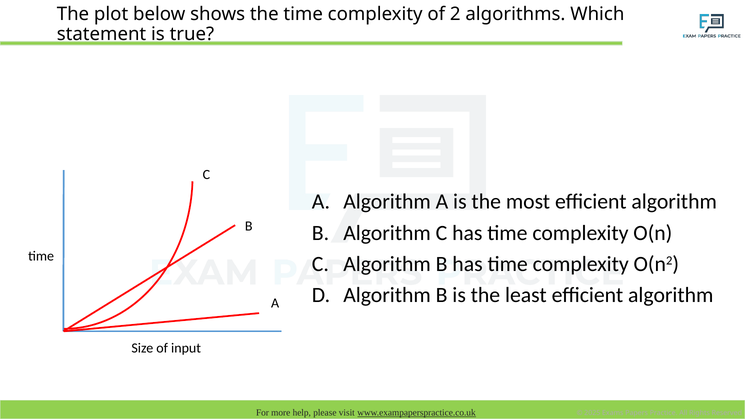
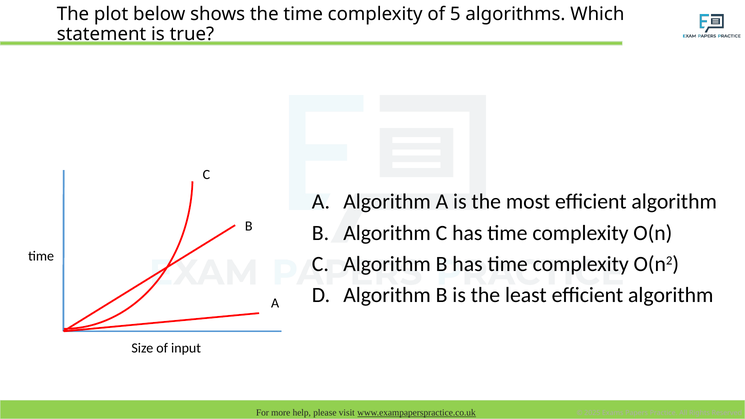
2: 2 -> 5
